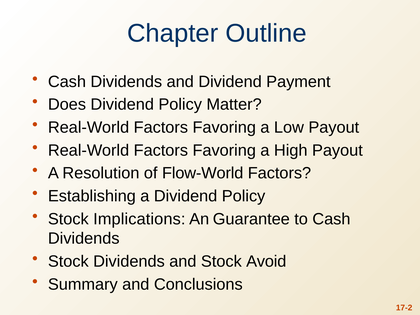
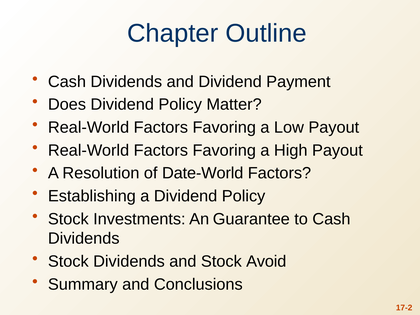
Flow-World: Flow-World -> Date-World
Implications: Implications -> Investments
